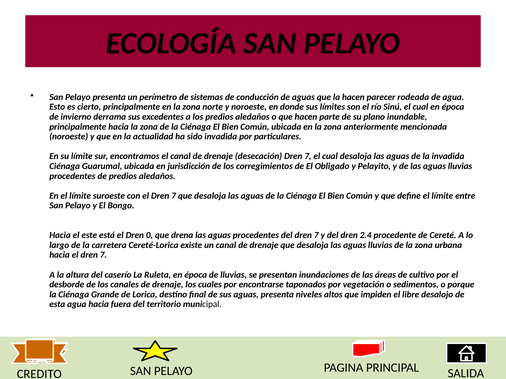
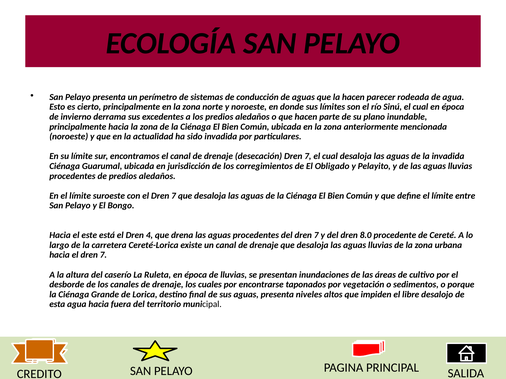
0: 0 -> 4
2.4: 2.4 -> 8.0
